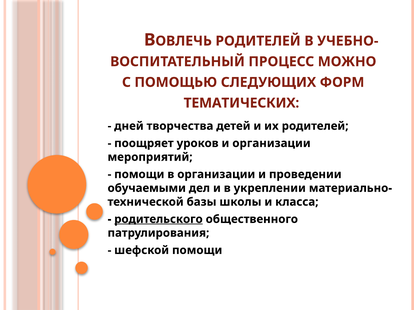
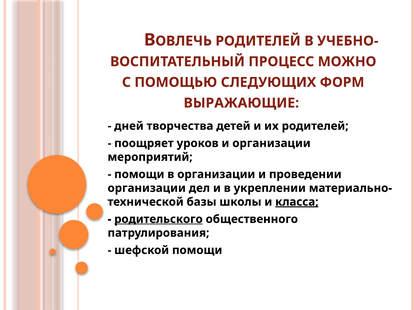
ТЕМАТИЧЕСКИХ: ТЕМАТИЧЕСКИХ -> ВЫРАЖАЮЩИЕ
обучаемыми at (147, 188): обучаемыми -> организации
класса underline: none -> present
